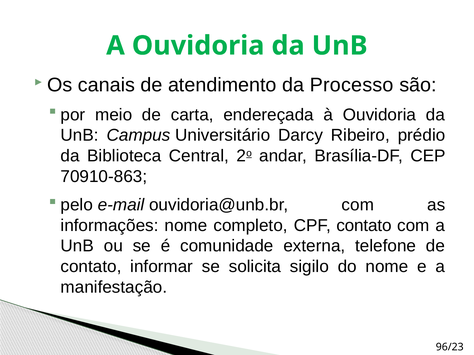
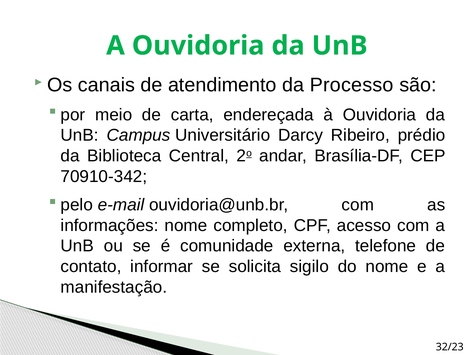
70910-863: 70910-863 -> 70910-342
CPF contato: contato -> acesso
96/23: 96/23 -> 32/23
